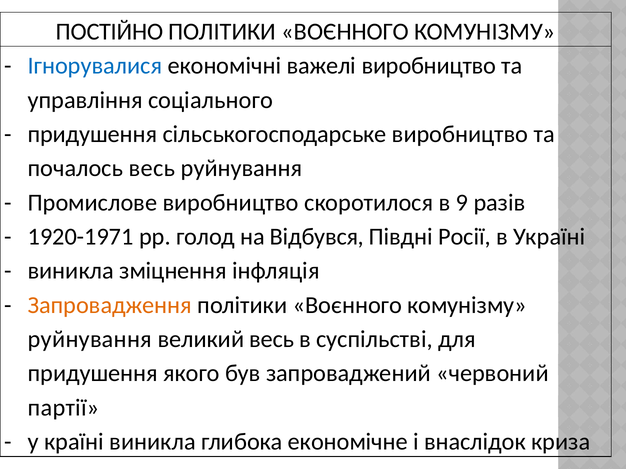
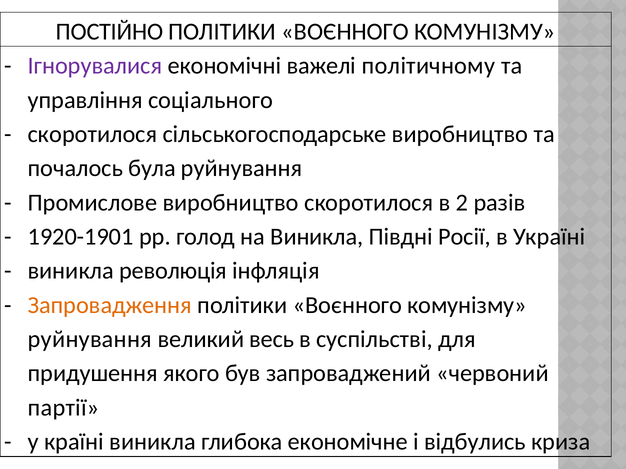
Ігнорувалися colour: blue -> purple
важелі виробництво: виробництво -> політичному
придушення at (92, 134): придушення -> скоротилося
почалось весь: весь -> була
9: 9 -> 2
1920-1971: 1920-1971 -> 1920-1901
на Відбувся: Відбувся -> Виникла
зміцнення: зміцнення -> революція
внаслідок: внаслідок -> відбулись
